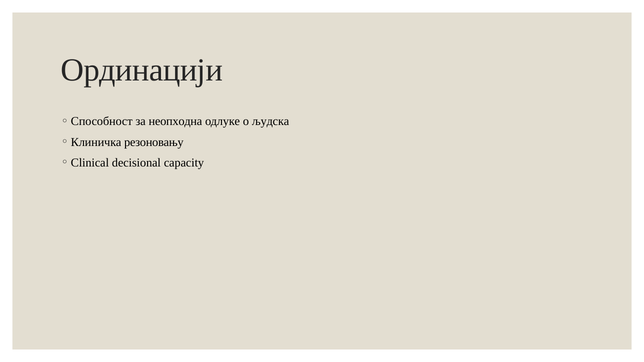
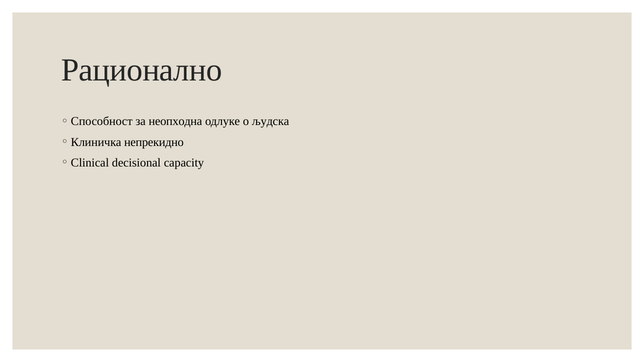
Ординацији: Ординацији -> Рационално
резоновању: резоновању -> непрекидно
